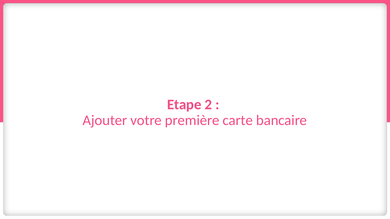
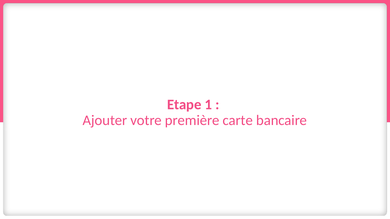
2: 2 -> 1
